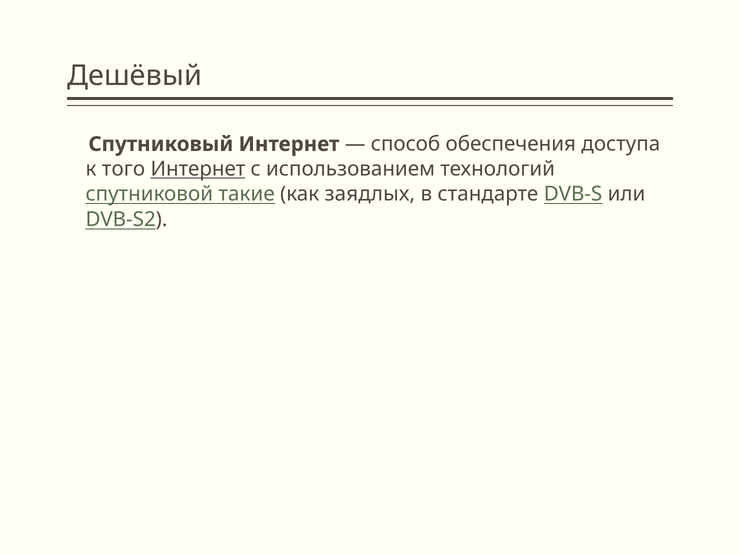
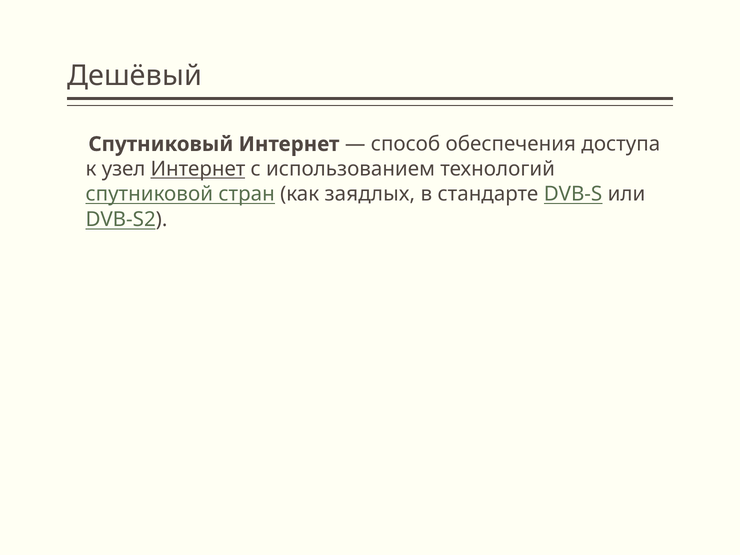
того: того -> узел
такие: такие -> стран
